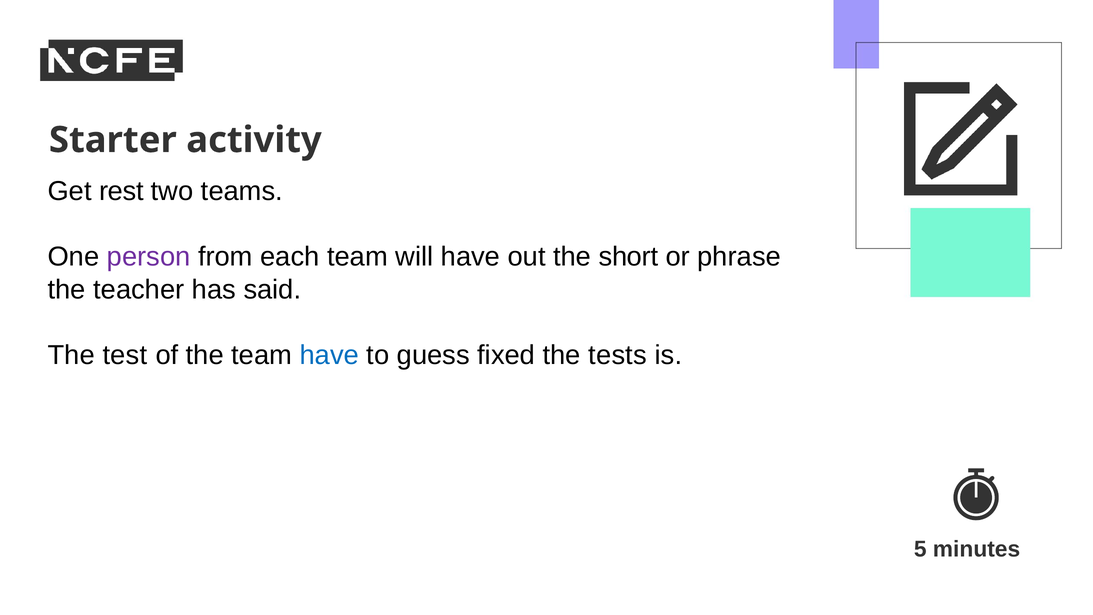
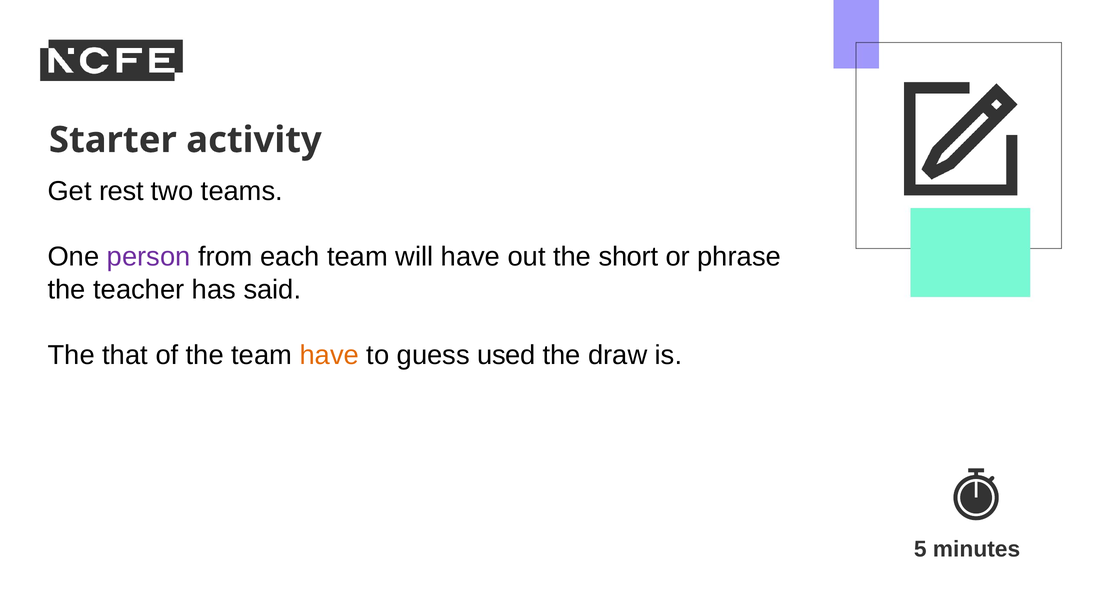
test: test -> that
have at (329, 355) colour: blue -> orange
fixed: fixed -> used
tests: tests -> draw
